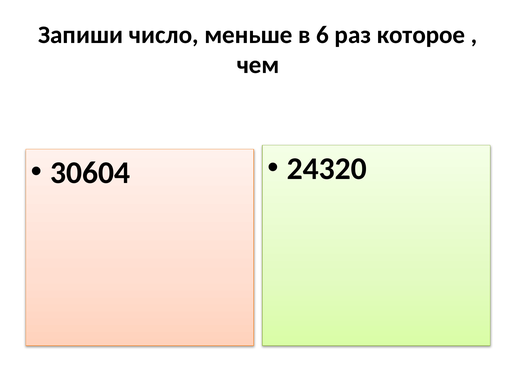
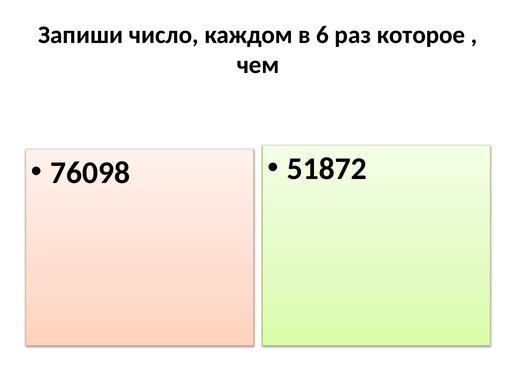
меньше: меньше -> каждом
30604: 30604 -> 76098
24320: 24320 -> 51872
